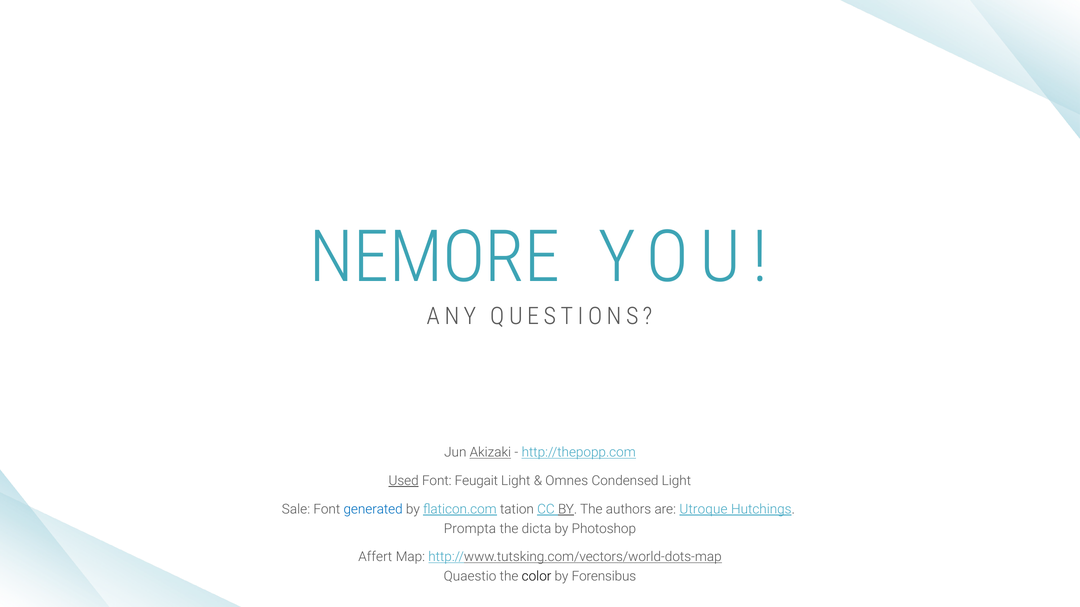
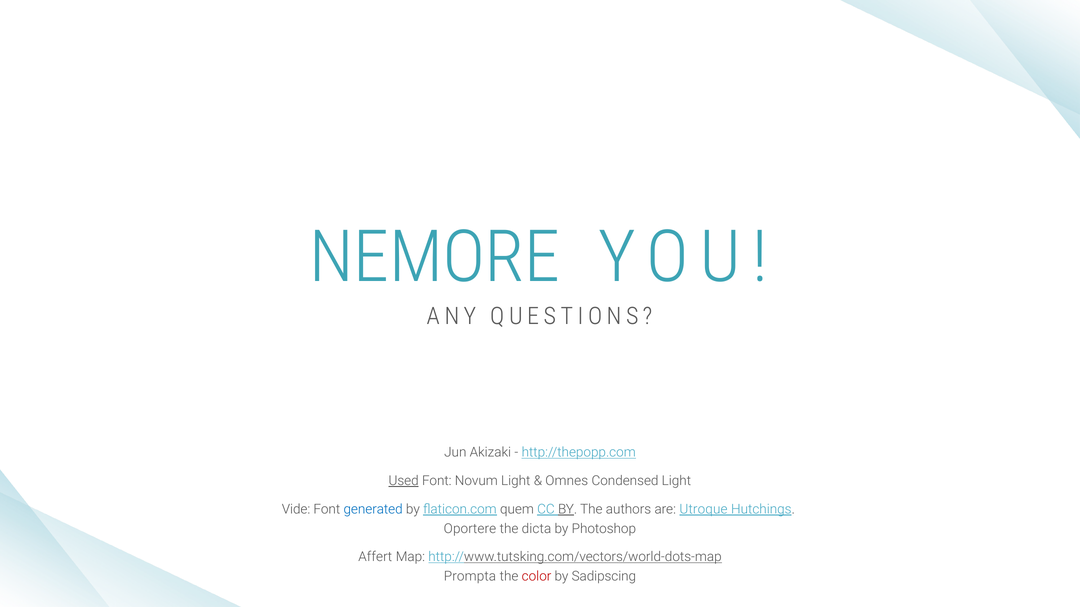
Akizaki underline: present -> none
Feugait: Feugait -> Novum
Sale: Sale -> Vide
tation: tation -> quem
Prompta: Prompta -> Oportere
Quaestio: Quaestio -> Prompta
color colour: black -> red
Forensibus: Forensibus -> Sadipscing
